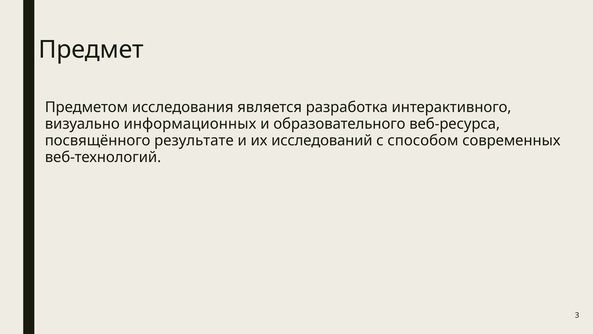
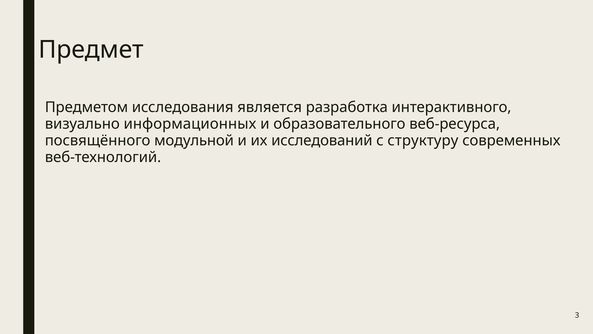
результате: результате -> модульной
способом: способом -> структуру
